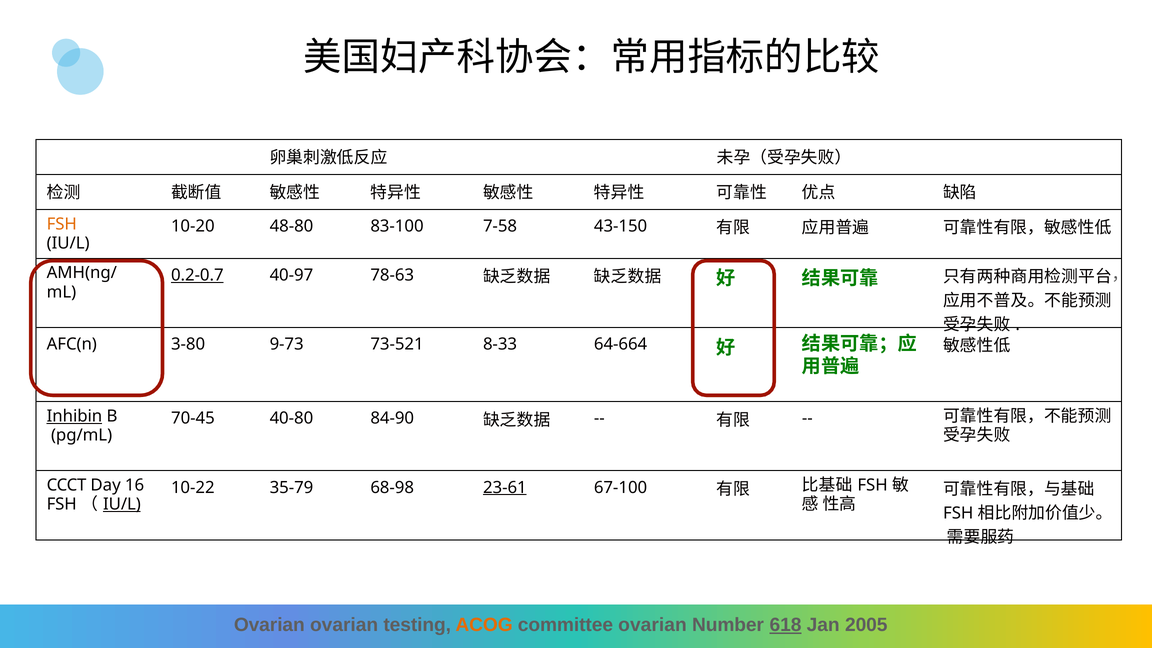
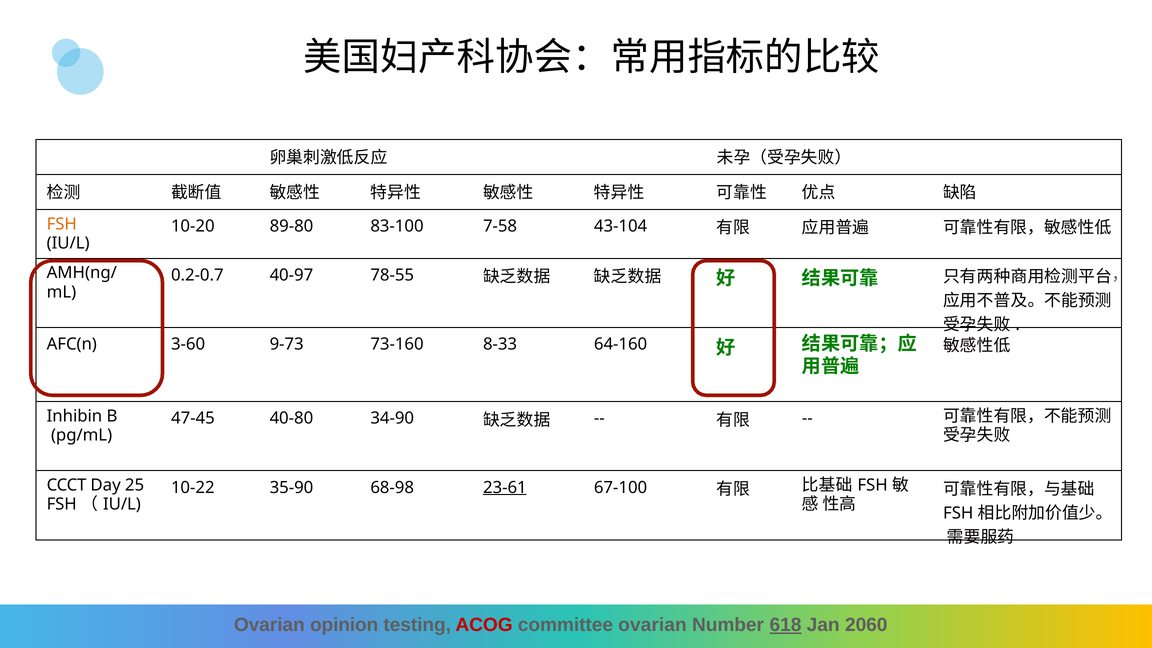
48-80: 48-80 -> 89-80
43-150: 43-150 -> 43-104
0.2-0.7 underline: present -> none
78-63: 78-63 -> 78-55
3-80: 3-80 -> 3-60
73-521: 73-521 -> 73-160
64-664: 64-664 -> 64-160
Inhibin underline: present -> none
70-45: 70-45 -> 47-45
84-90: 84-90 -> 34-90
16: 16 -> 25
35-79: 35-79 -> 35-90
IU/L at (122, 504) underline: present -> none
Ovarian ovarian: ovarian -> opinion
ACOG colour: orange -> red
2005: 2005 -> 2060
